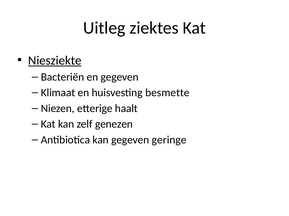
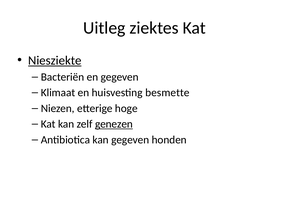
haalt: haalt -> hoge
genezen underline: none -> present
geringe: geringe -> honden
